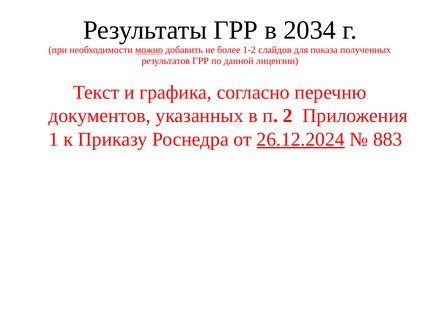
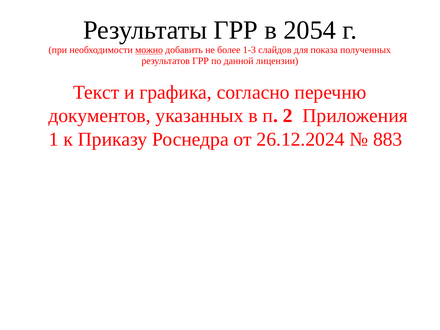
2034: 2034 -> 2054
1-2: 1-2 -> 1-3
26.12.2024 underline: present -> none
